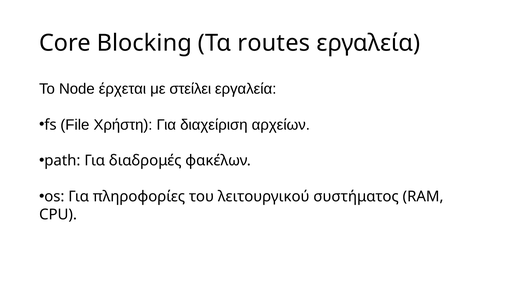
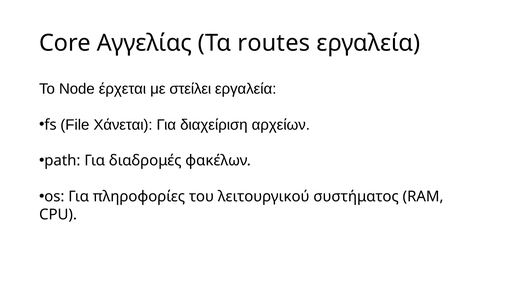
Blocking: Blocking -> Αγγελίας
Χρήστη: Χρήστη -> Χάνεται
